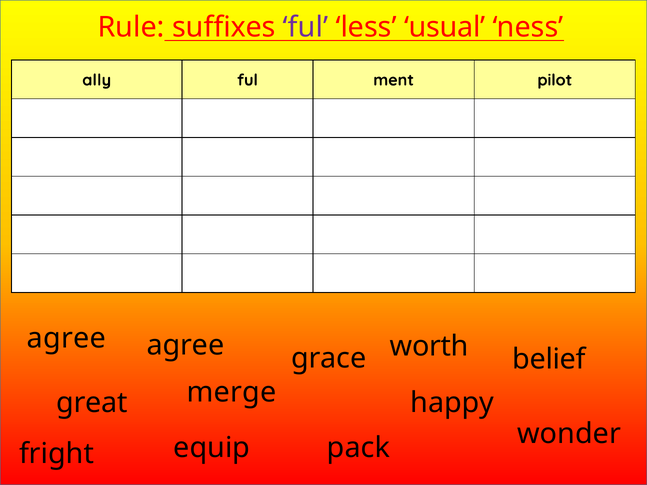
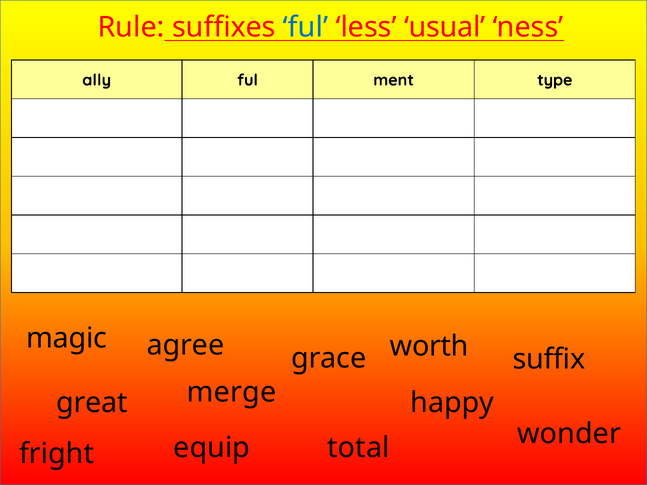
ful at (306, 27) colour: purple -> blue
pilot: pilot -> type
agree at (66, 339): agree -> magic
belief: belief -> suffix
pack: pack -> total
